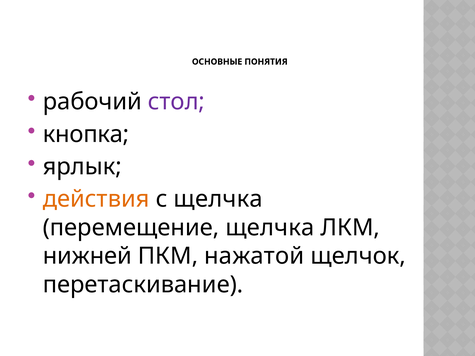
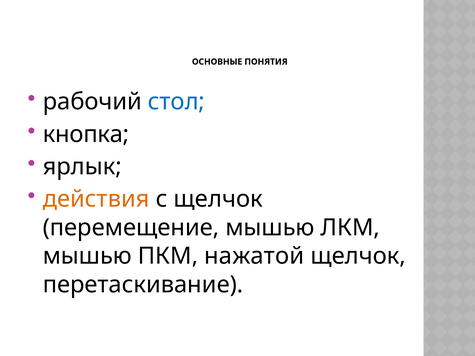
стол colour: purple -> blue
с щелчка: щелчка -> щелчок
перемещение щелчка: щелчка -> мышью
нижней at (87, 256): нижней -> мышью
